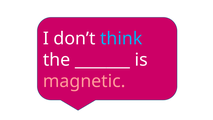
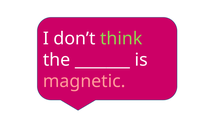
think colour: light blue -> light green
